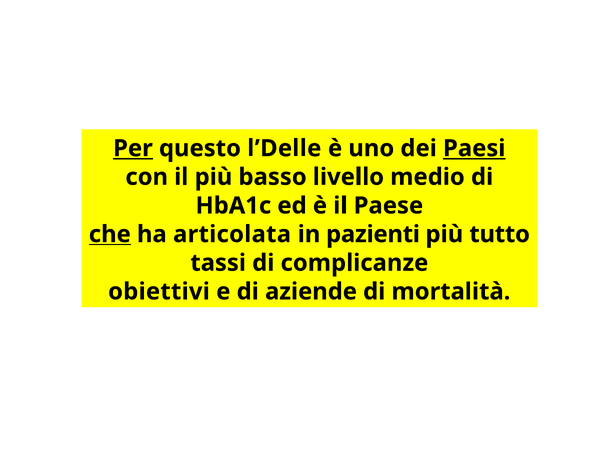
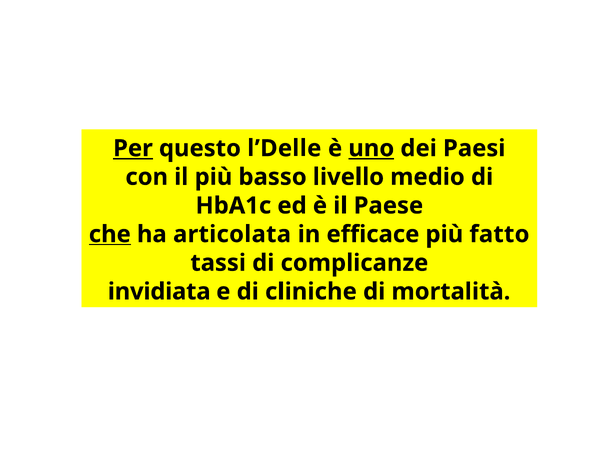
uno underline: none -> present
Paesi underline: present -> none
pazienti: pazienti -> efficace
tutto: tutto -> fatto
obiettivi: obiettivi -> invidiata
aziende: aziende -> cliniche
